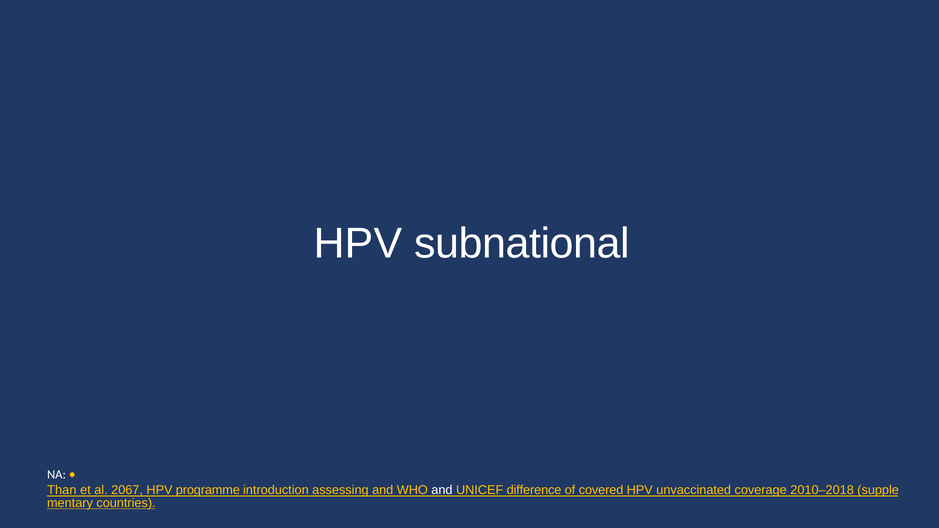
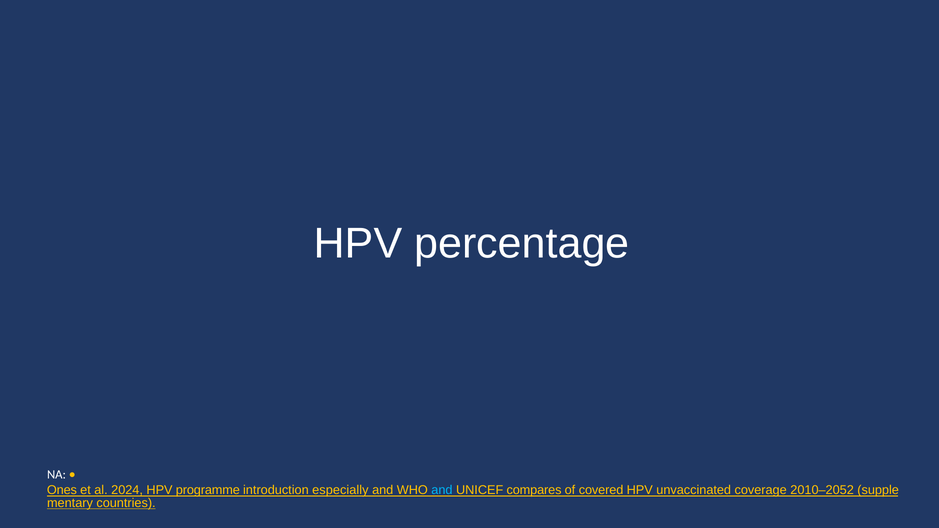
subnational: subnational -> percentage
Than: Than -> Ones
2067: 2067 -> 2024
assessing: assessing -> especially
and at (442, 490) colour: white -> light blue
difference: difference -> compares
2010–2018: 2010–2018 -> 2010–2052
